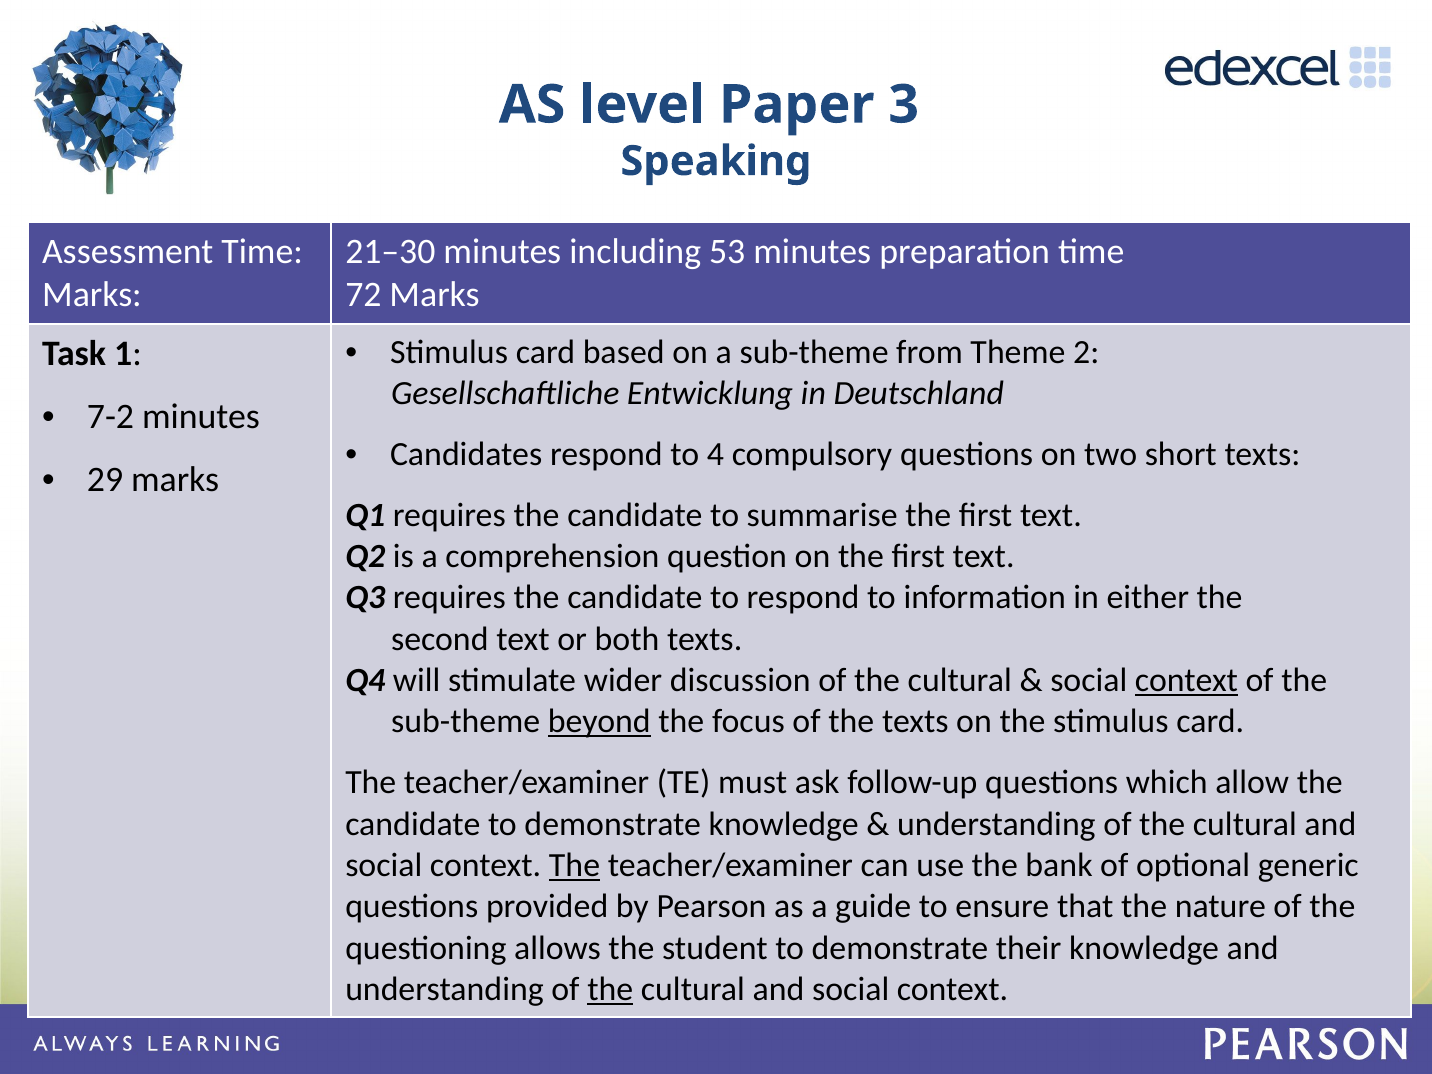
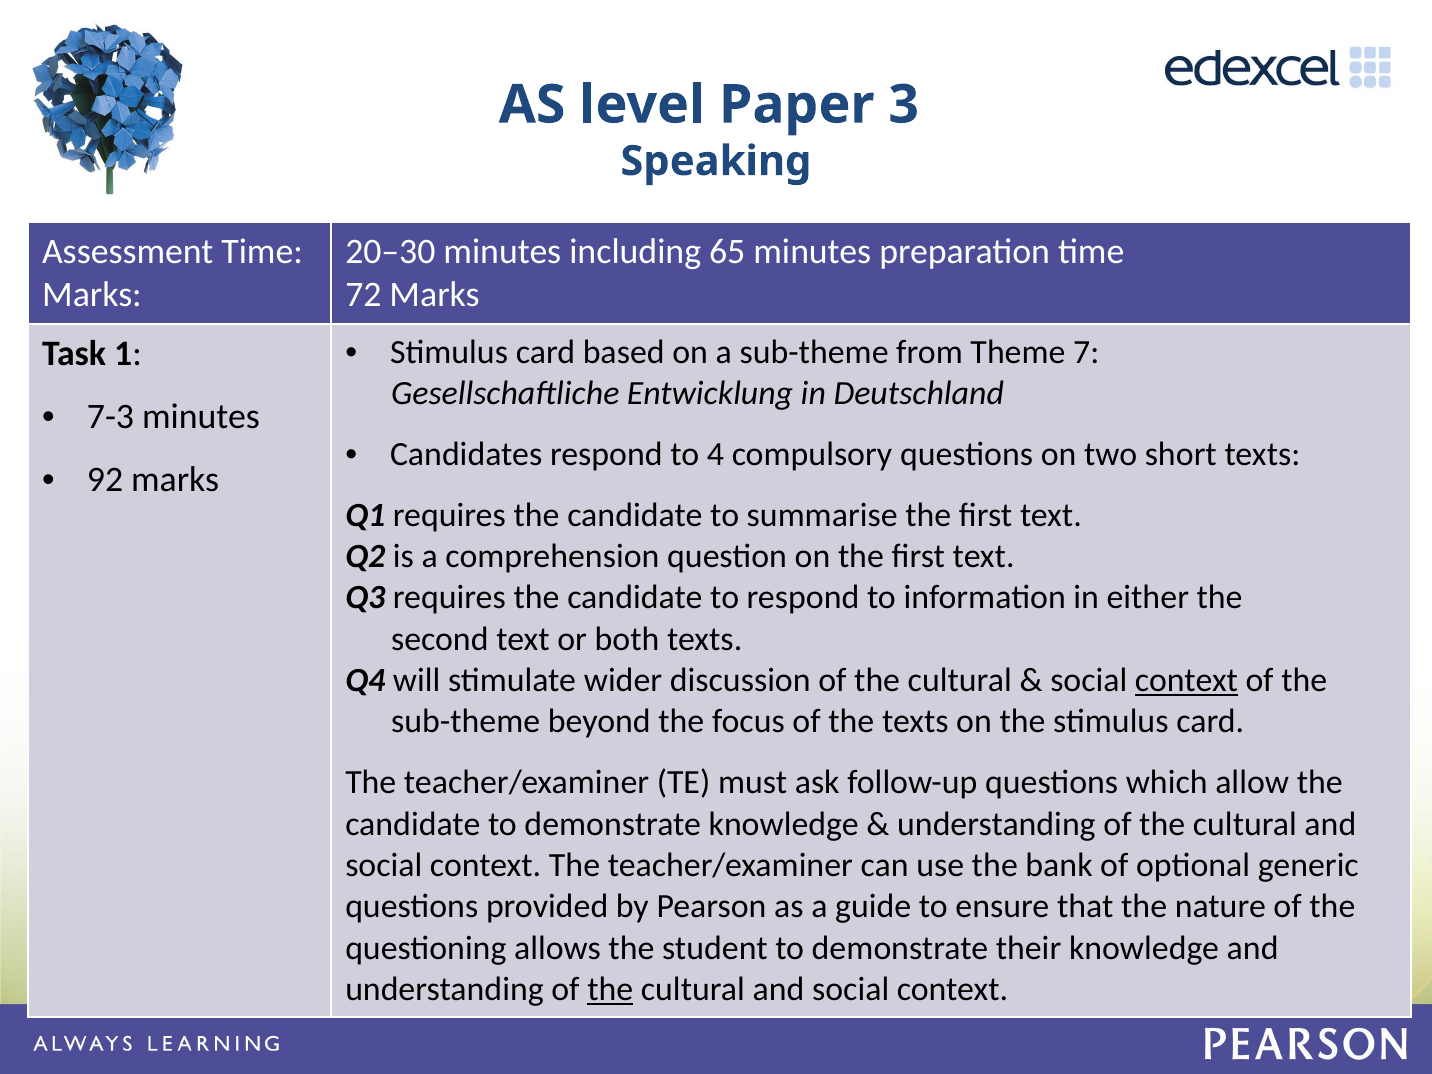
21–30: 21–30 -> 20–30
53: 53 -> 65
2: 2 -> 7
7-2: 7-2 -> 7-3
29: 29 -> 92
beyond underline: present -> none
The at (574, 865) underline: present -> none
